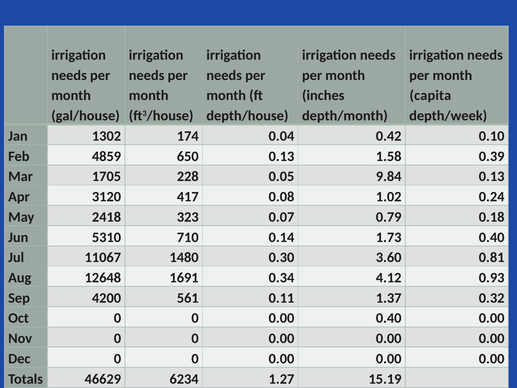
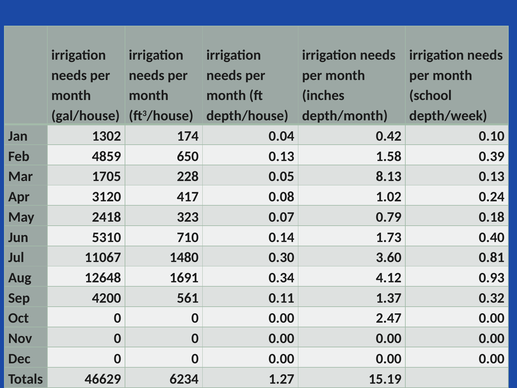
capita: capita -> school
9.84: 9.84 -> 8.13
0.00 0.40: 0.40 -> 2.47
